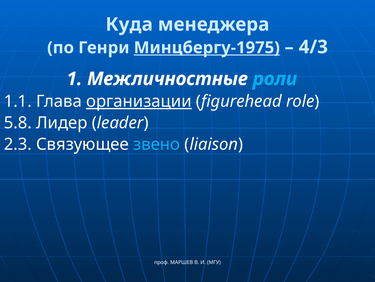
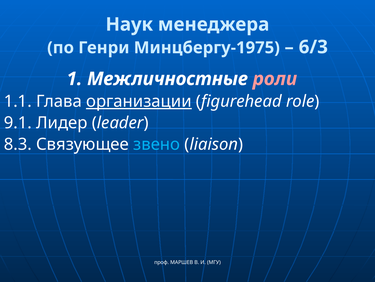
Куда: Куда -> Наук
Минцбергу-1975 underline: present -> none
4/3: 4/3 -> 6/3
роли colour: light blue -> pink
5.8: 5.8 -> 9.1
2.3: 2.3 -> 8.3
